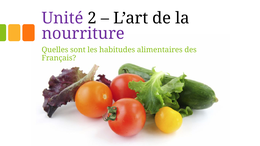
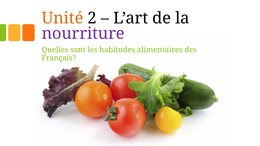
Unité colour: purple -> orange
